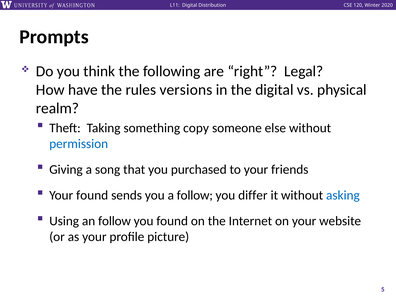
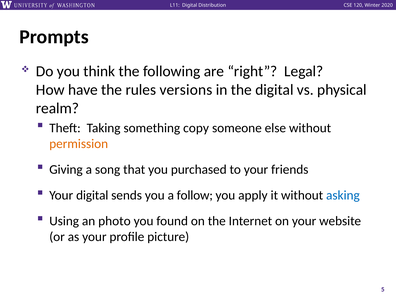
permission colour: blue -> orange
Your found: found -> digital
differ: differ -> apply
an follow: follow -> photo
